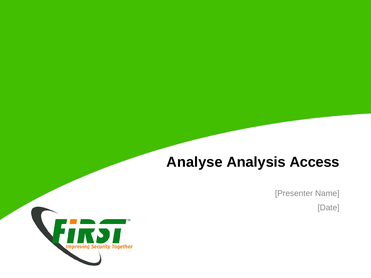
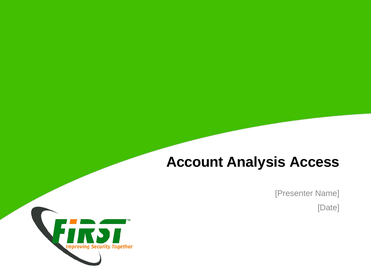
Analyse: Analyse -> Account
